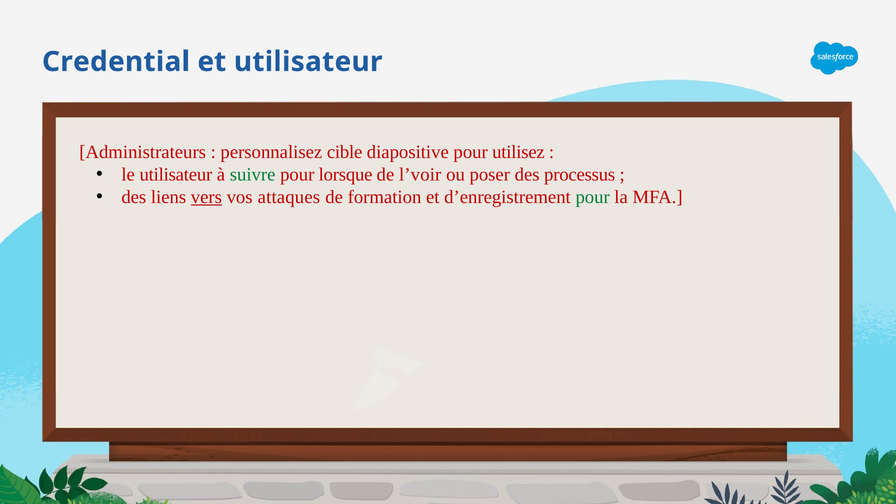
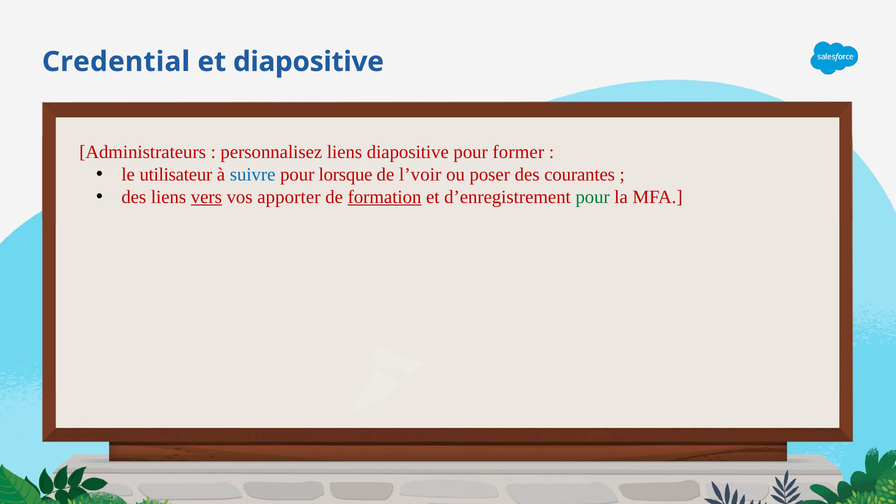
et utilisateur: utilisateur -> diapositive
personnalisez cible: cible -> liens
utilisez: utilisez -> former
suivre colour: green -> blue
processus: processus -> courantes
attaques: attaques -> apporter
formation underline: none -> present
